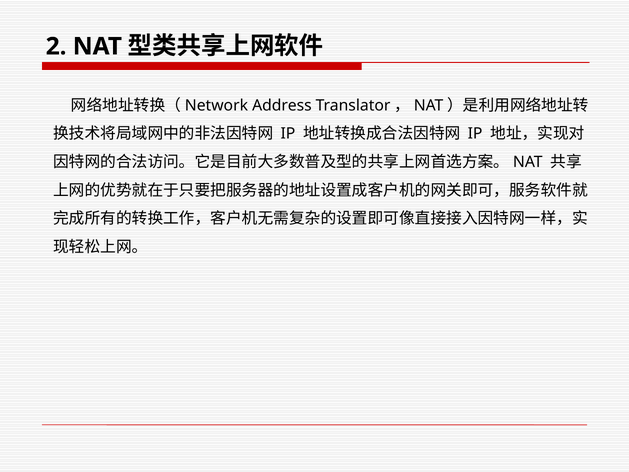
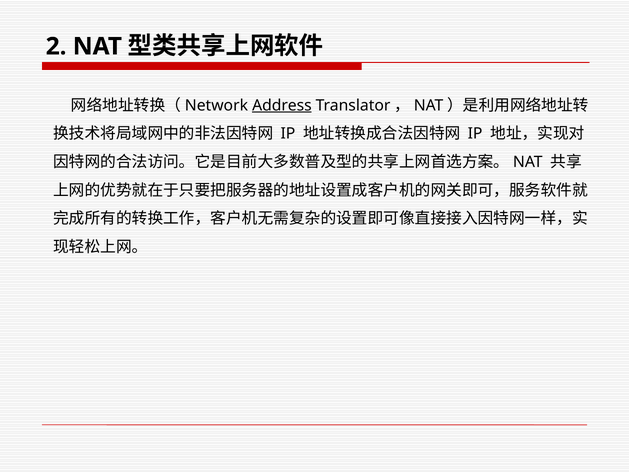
Address underline: none -> present
